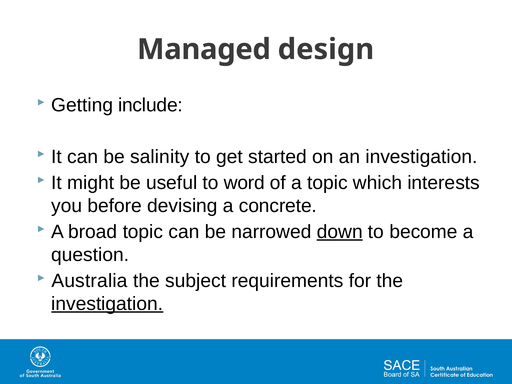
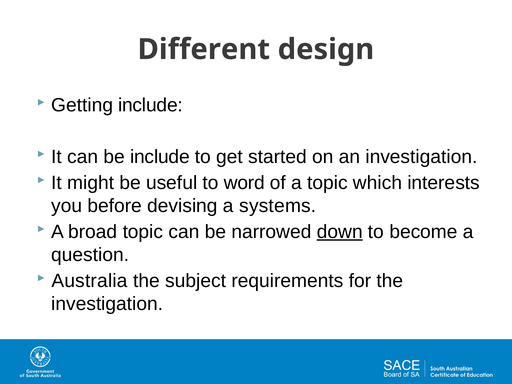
Managed: Managed -> Different
be salinity: salinity -> include
concrete: concrete -> systems
investigation at (107, 304) underline: present -> none
